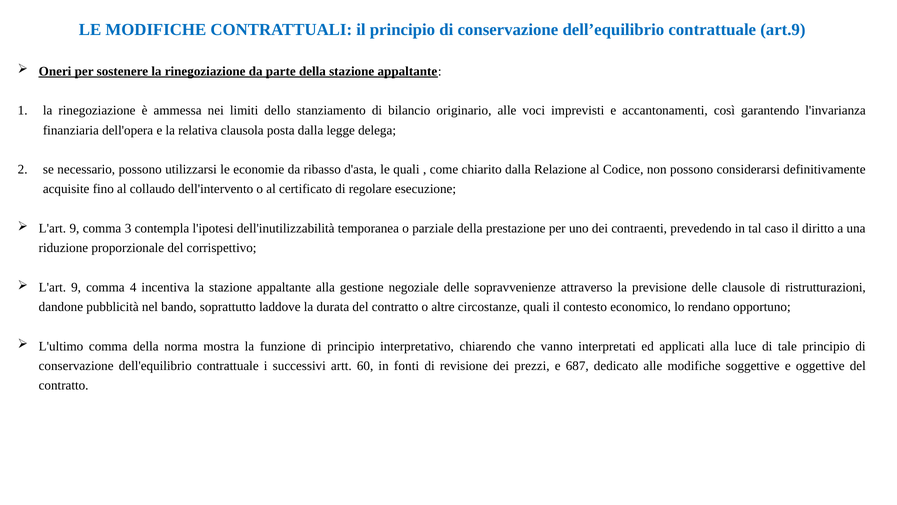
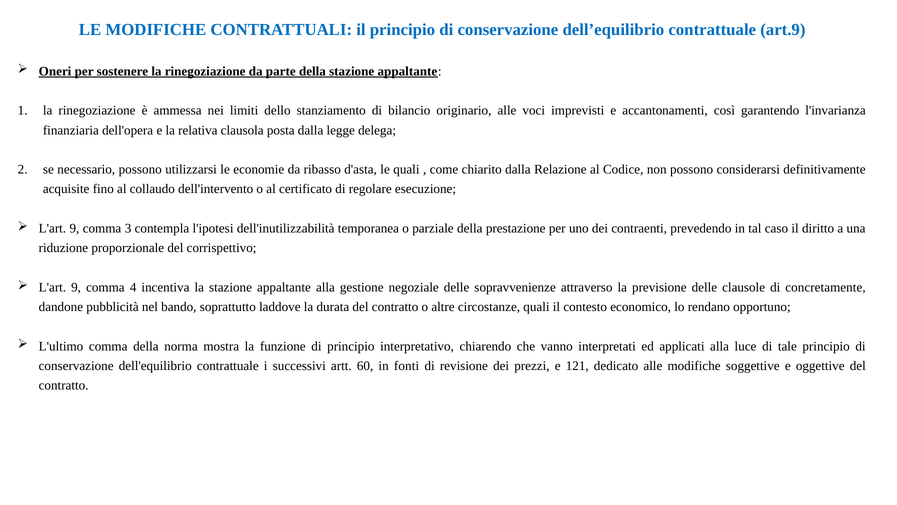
ristrutturazioni: ristrutturazioni -> concretamente
687: 687 -> 121
